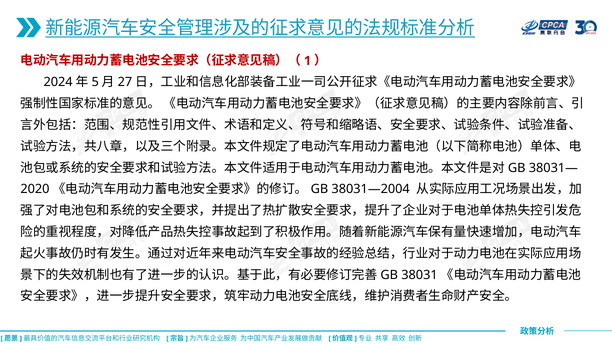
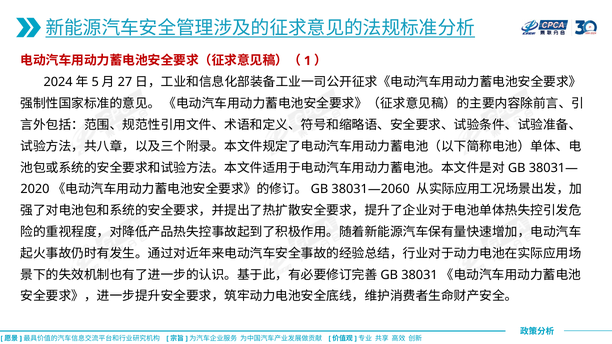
38031—2004: 38031—2004 -> 38031—2060
